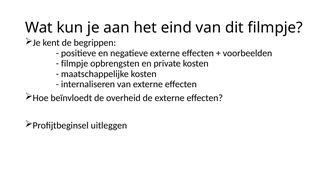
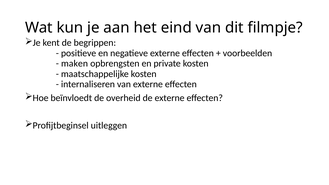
filmpje at (75, 64): filmpje -> maken
